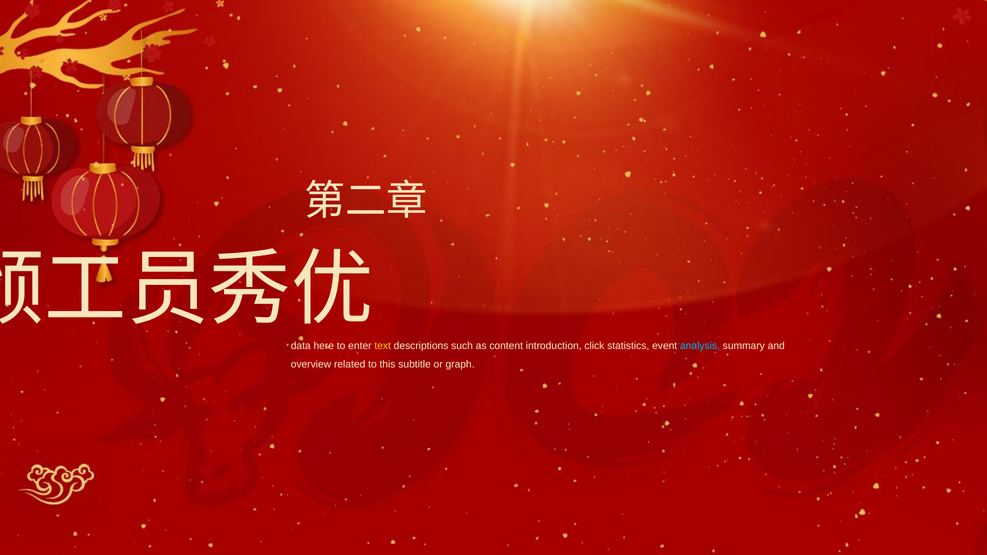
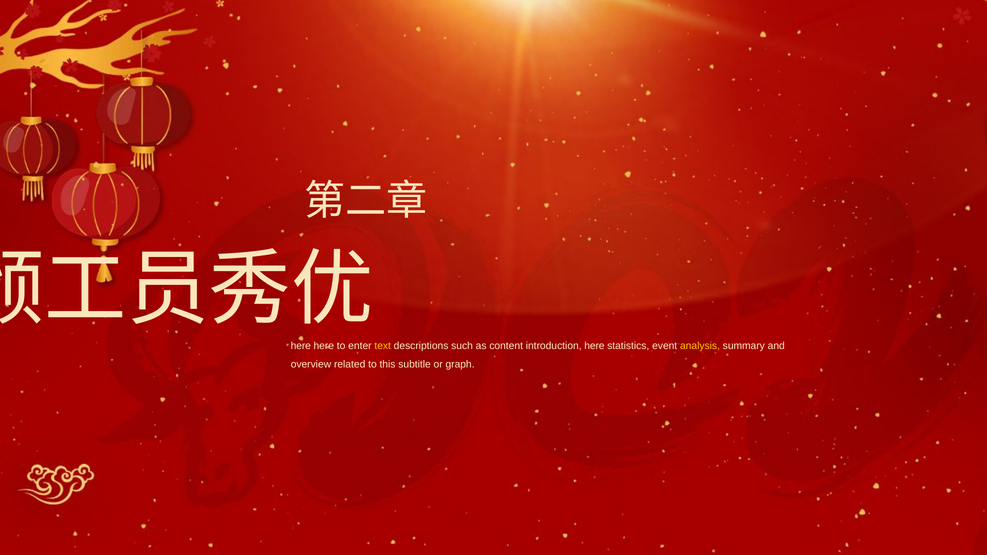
data at (301, 346): data -> here
introduction click: click -> here
analysis colour: light blue -> yellow
